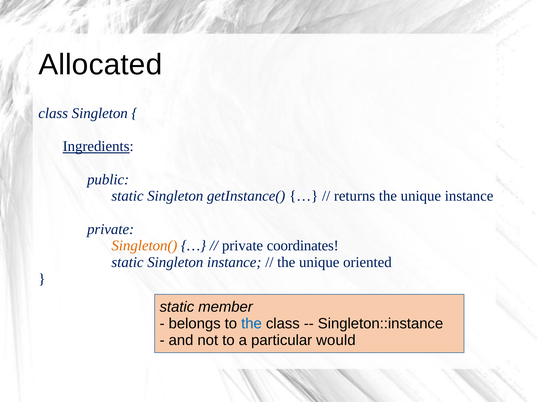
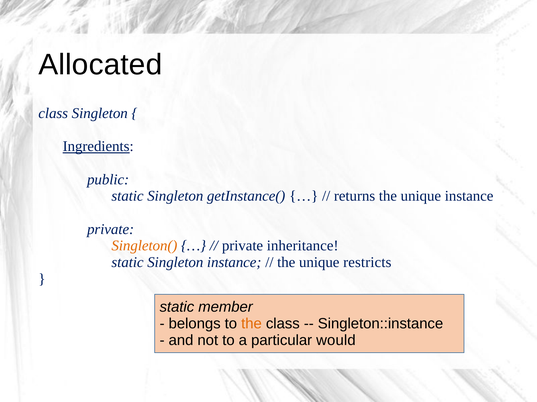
coordinates: coordinates -> inheritance
oriented: oriented -> restricts
the at (252, 324) colour: blue -> orange
